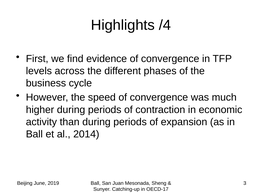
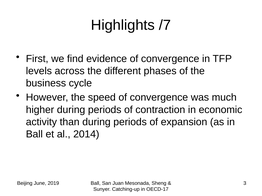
/4: /4 -> /7
